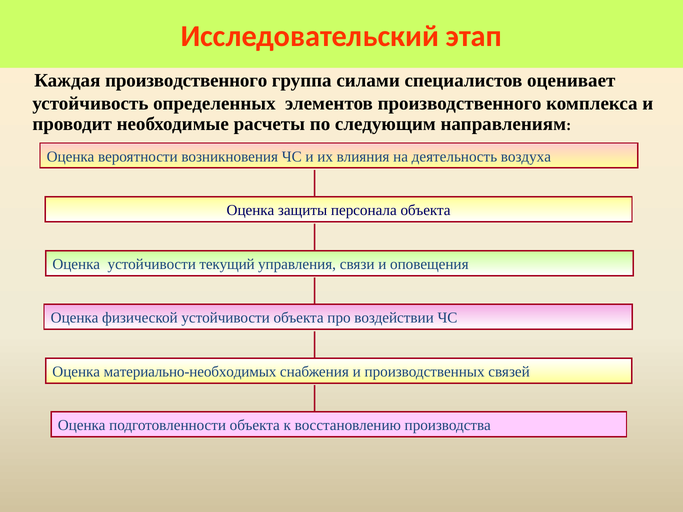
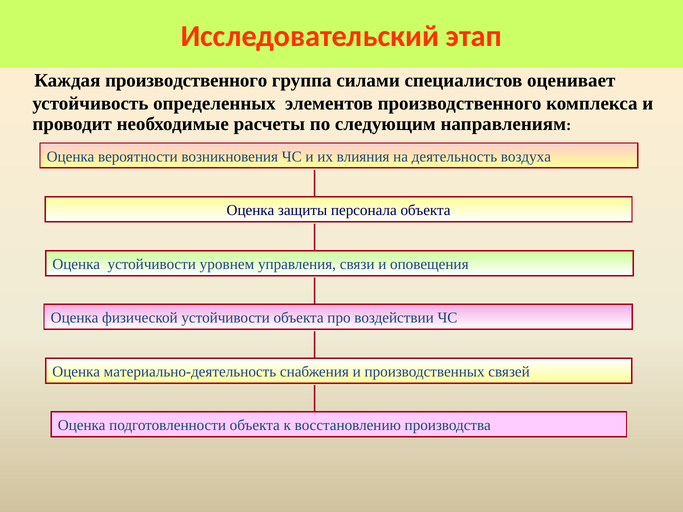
текущий: текущий -> уровнем
материально-необходимых: материально-необходимых -> материально-деятельность
